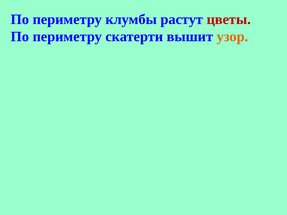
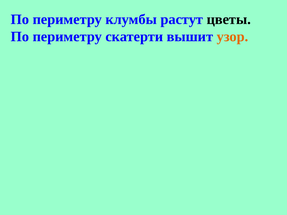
цветы colour: red -> black
